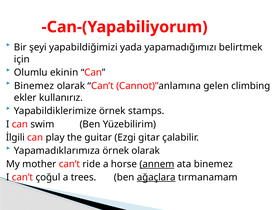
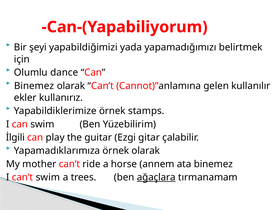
ekinin: ekinin -> dance
climbing: climbing -> kullanılır
annem underline: present -> none
can’t çoğul: çoğul -> swim
